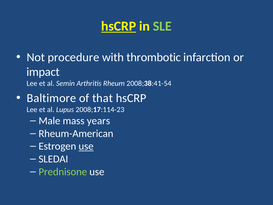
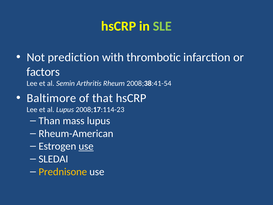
hsCRP at (119, 26) underline: present -> none
procedure: procedure -> prediction
impact: impact -> factors
Male: Male -> Than
mass years: years -> lupus
Prednisone colour: light green -> yellow
